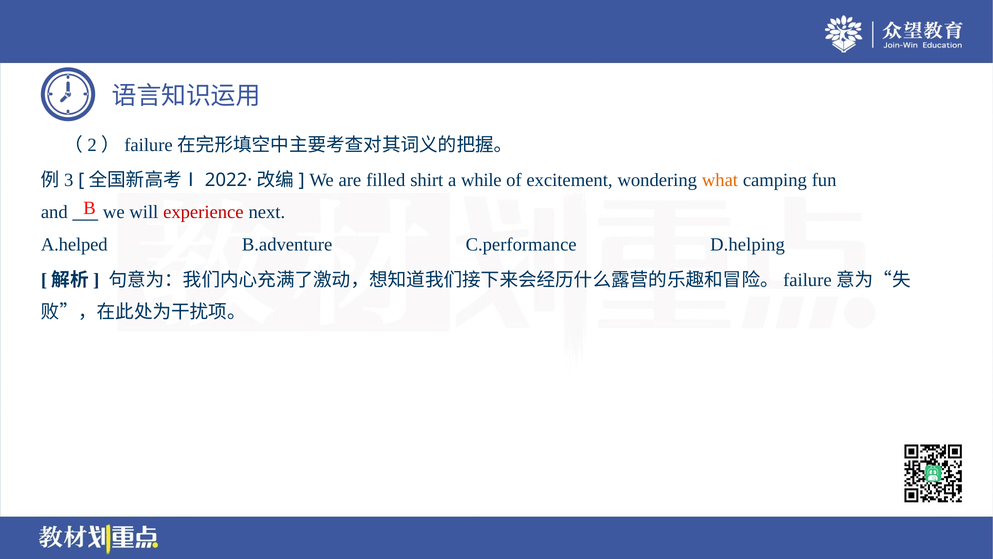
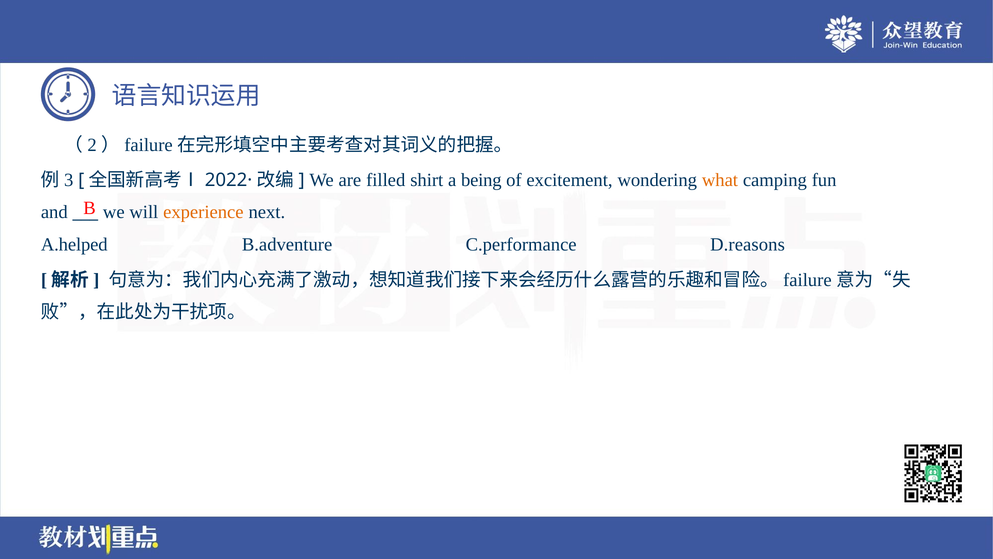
while: while -> being
experience colour: red -> orange
D.helping: D.helping -> D.reasons
